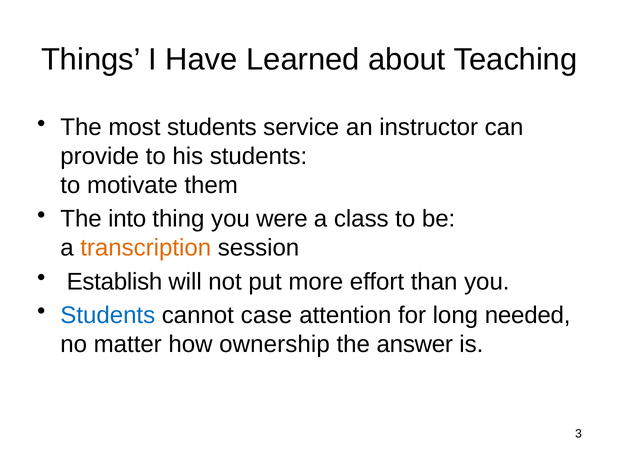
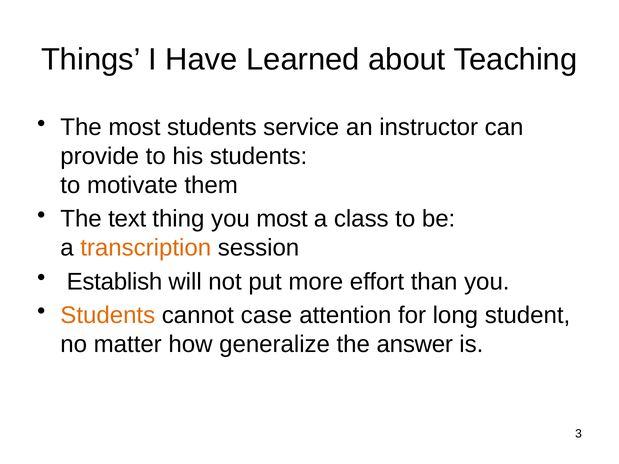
into: into -> text
you were: were -> most
Students at (108, 315) colour: blue -> orange
needed: needed -> student
ownership: ownership -> generalize
